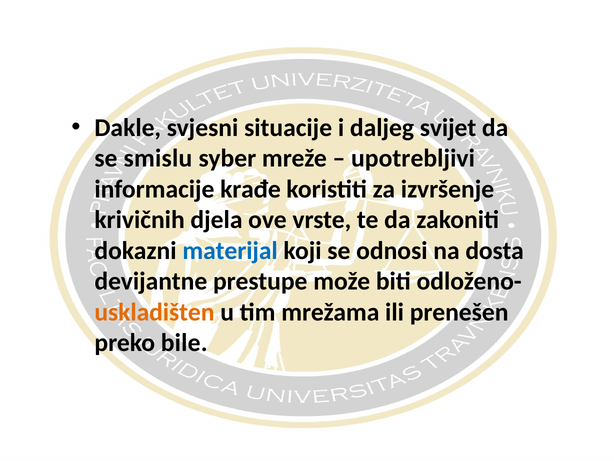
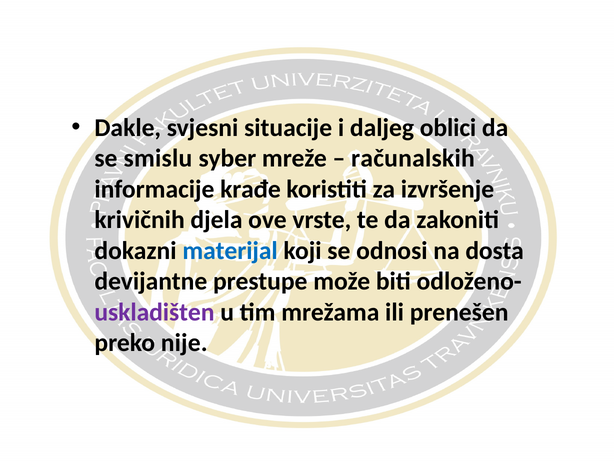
svijet: svijet -> oblici
upotrebljivi: upotrebljivi -> računalskih
uskladišten colour: orange -> purple
bile: bile -> nije
